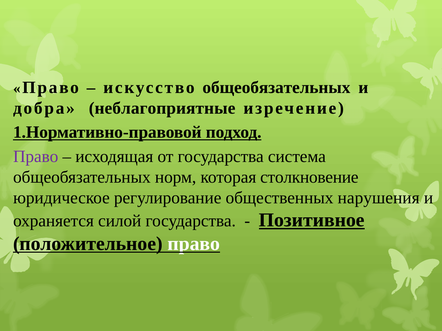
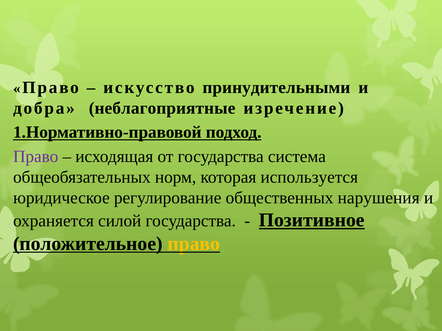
искусство общеобязательных: общеобязательных -> принудительными
столкновение: столкновение -> используется
право at (194, 244) colour: white -> yellow
